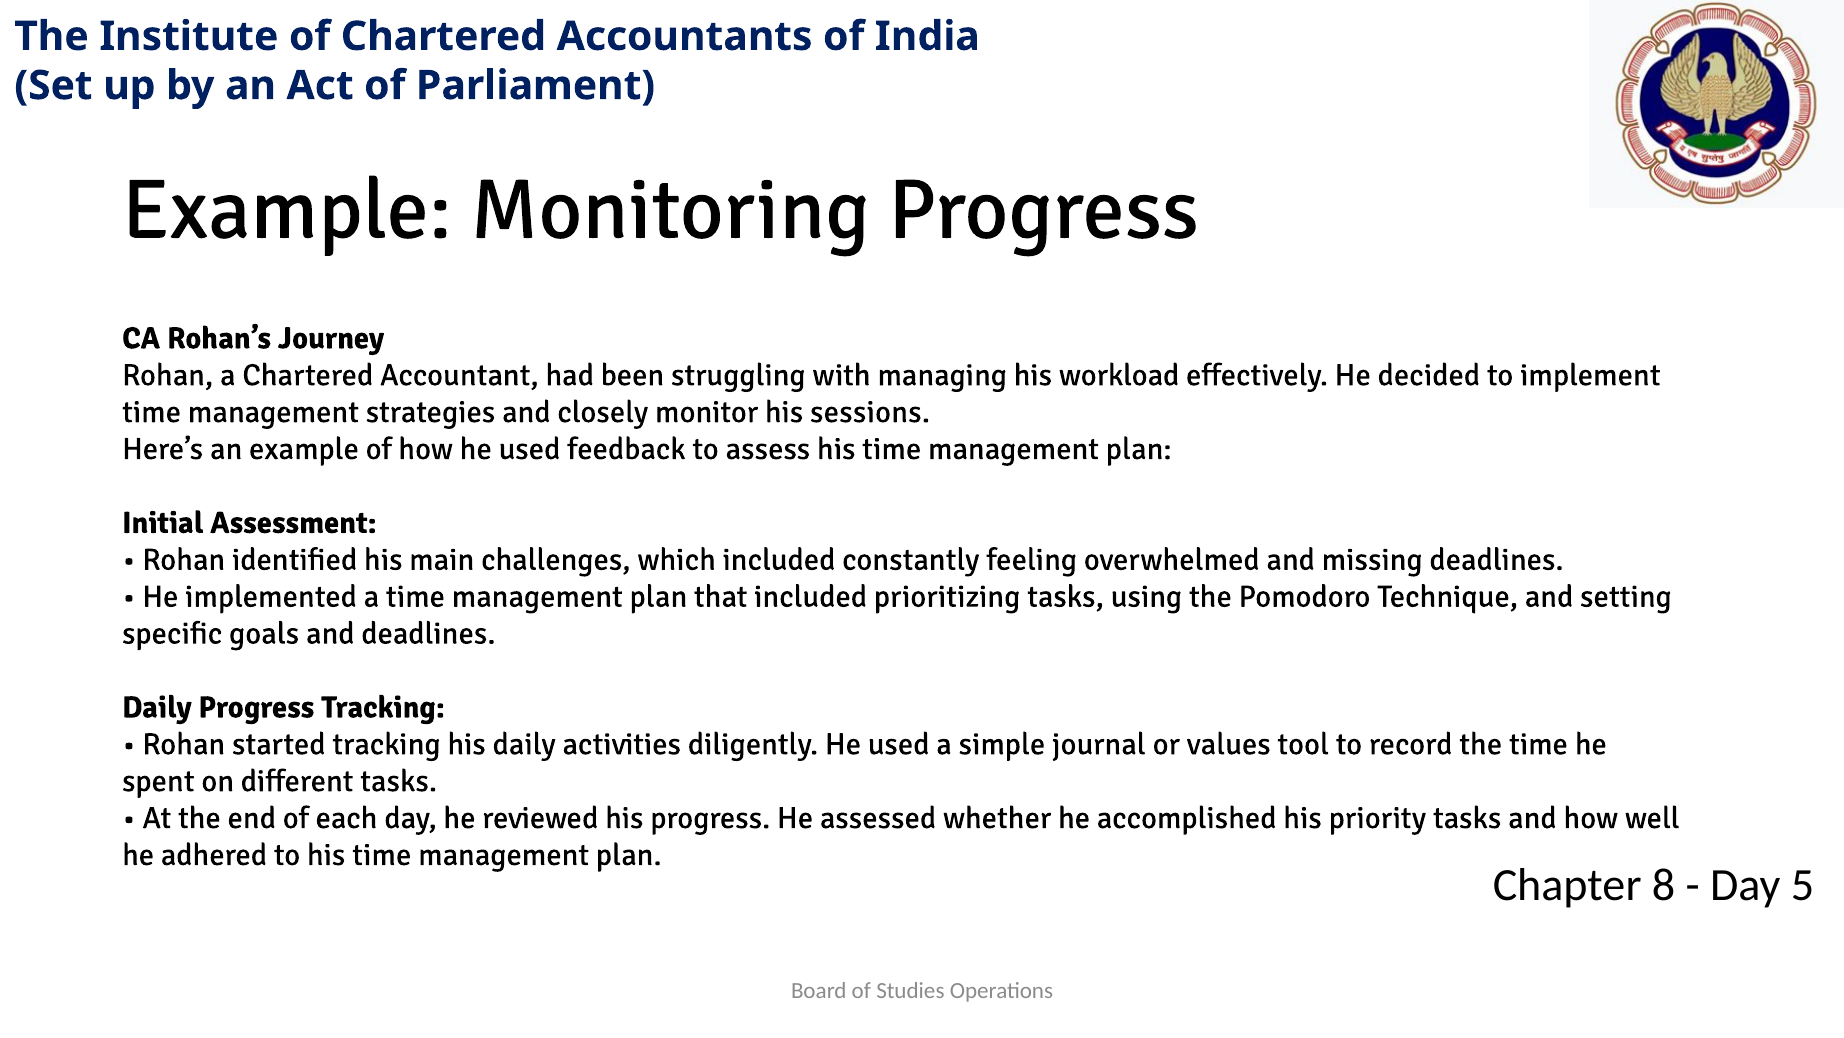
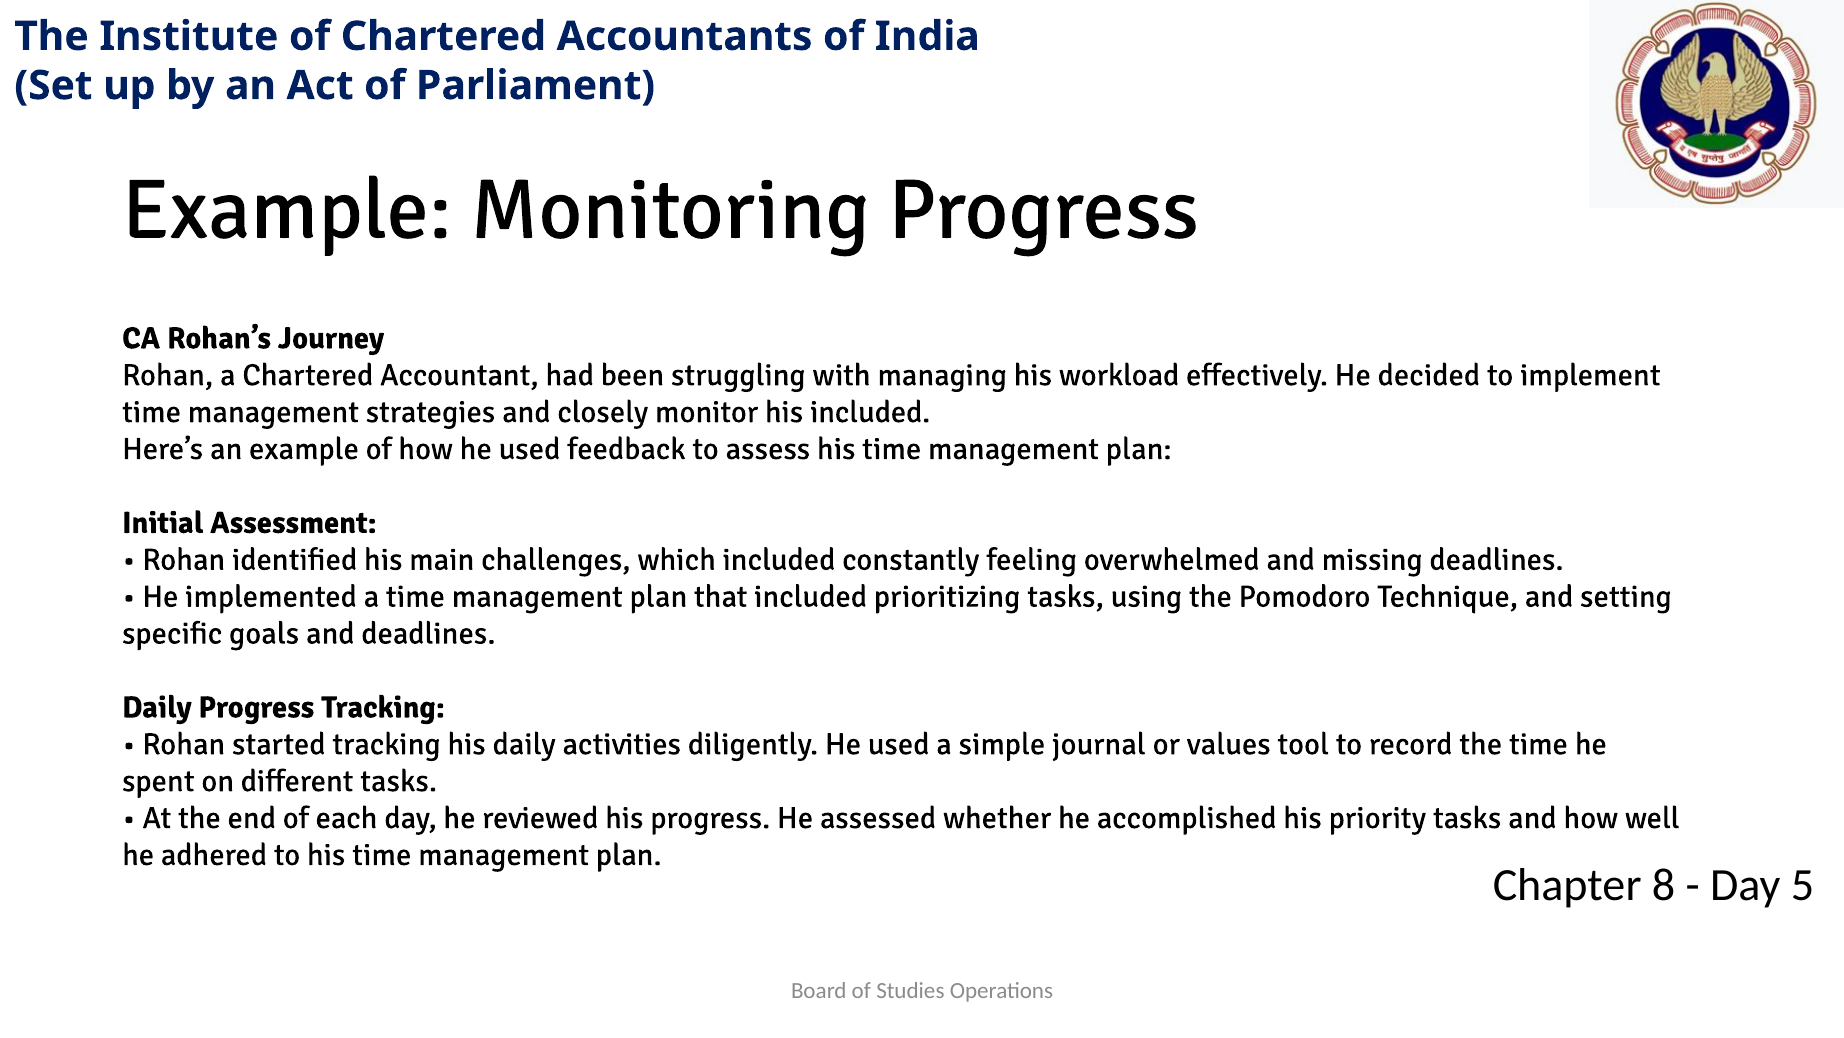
his sessions: sessions -> included
